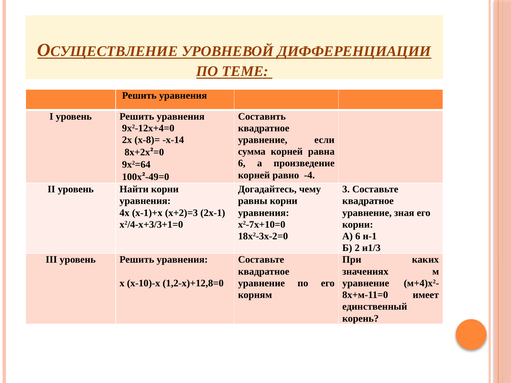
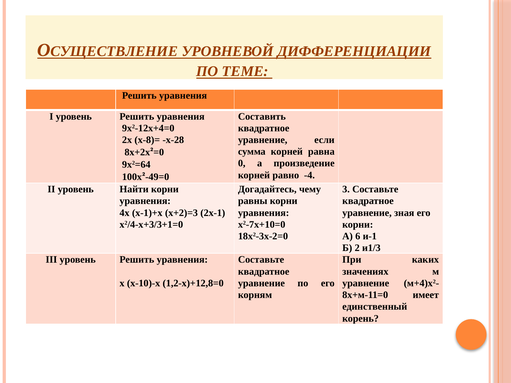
х-14: х-14 -> х-28
6 at (242, 163): 6 -> 0
